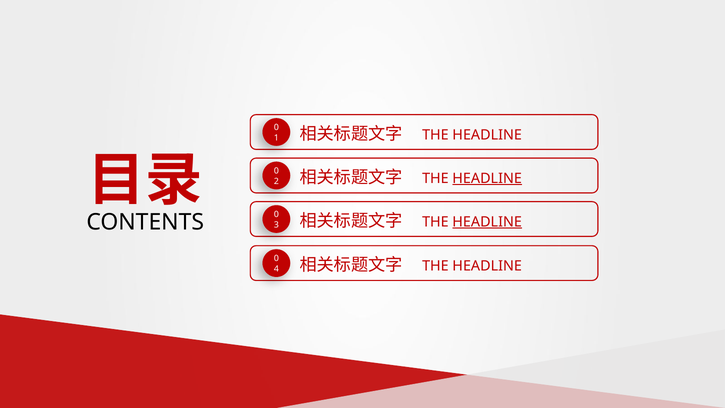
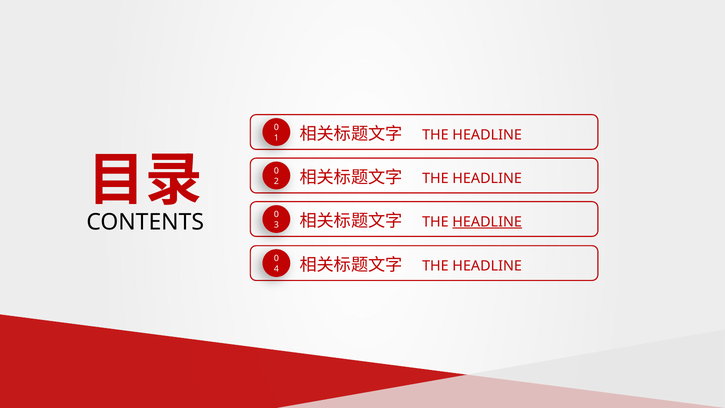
HEADLINE at (487, 178) underline: present -> none
